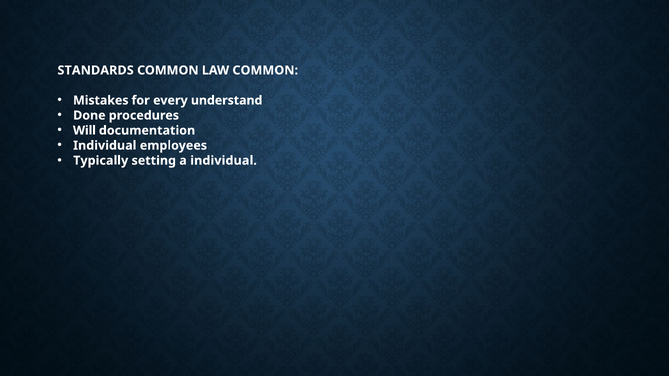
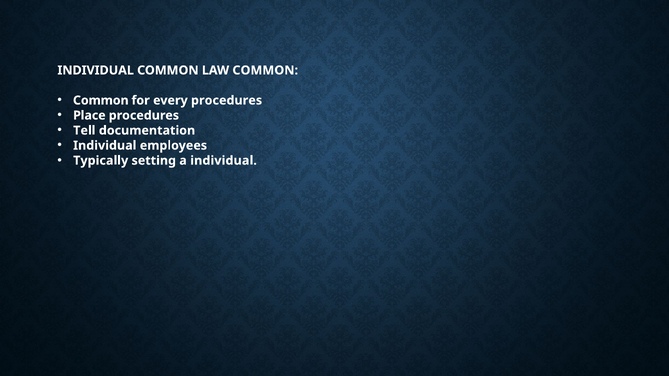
STANDARDS at (96, 70): STANDARDS -> INDIVIDUAL
Mistakes at (101, 100): Mistakes -> Common
every understand: understand -> procedures
Done: Done -> Place
Will: Will -> Tell
